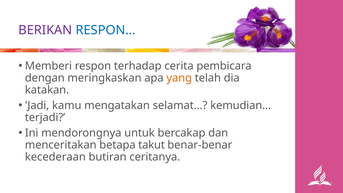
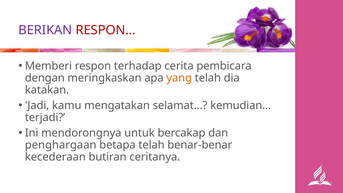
RESPON… colour: blue -> red
menceritakan: menceritakan -> penghargaan
betapa takut: takut -> telah
